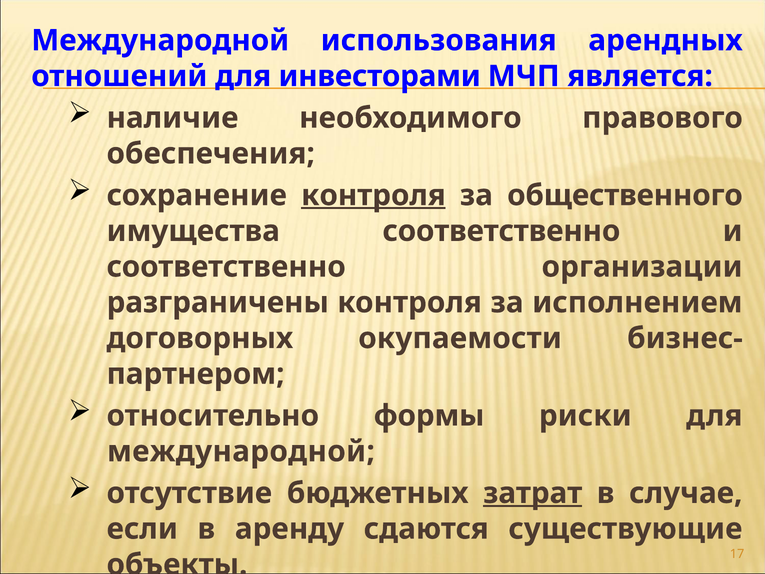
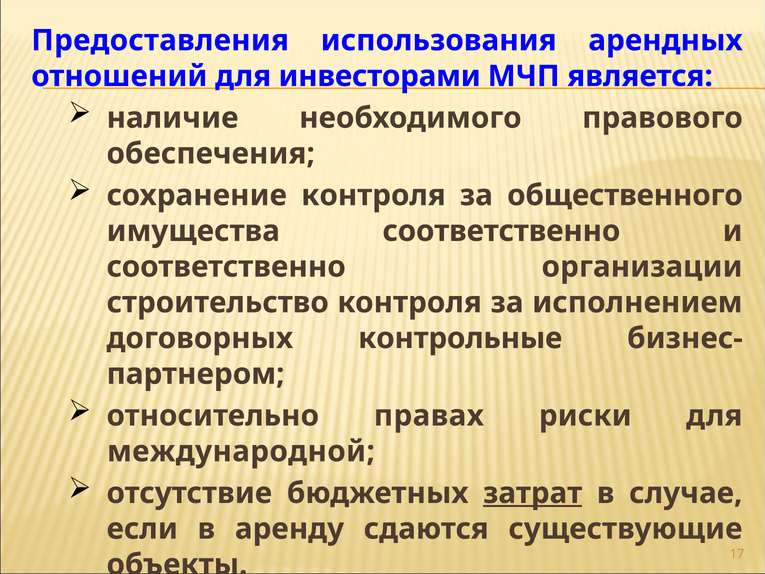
Международной at (160, 40): Международной -> Предоставления
контроля at (373, 195) underline: present -> none
разграничены: разграничены -> строительство
окупаемости: окупаемости -> контрольные
формы: формы -> правах
